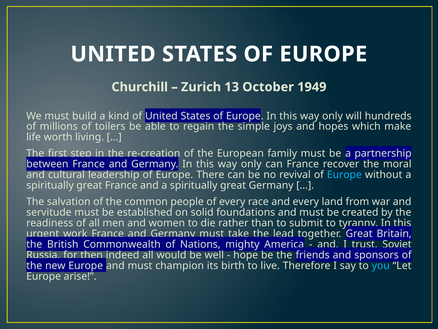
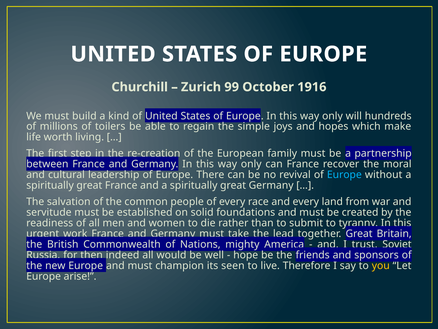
13: 13 -> 99
1949: 1949 -> 1916
birth: birth -> seen
you colour: light blue -> yellow
